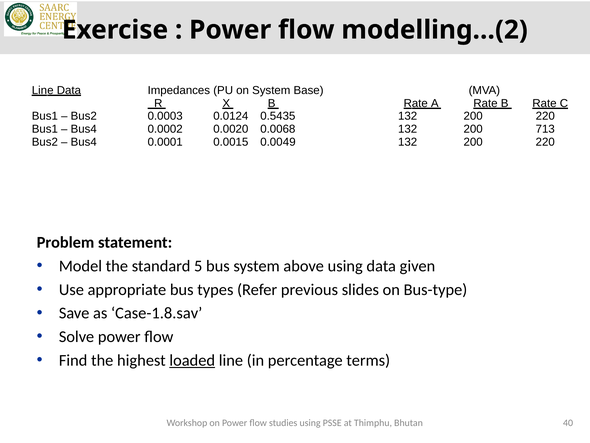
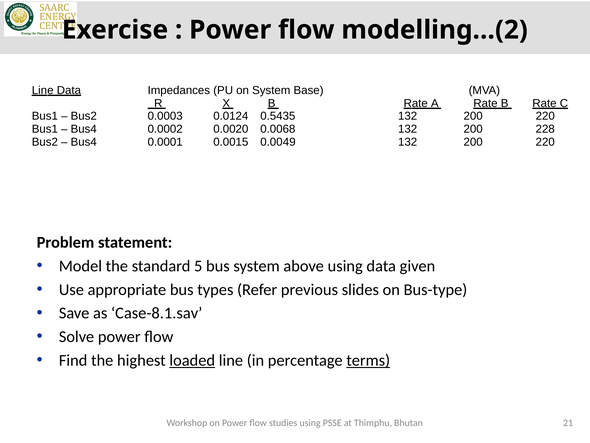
713: 713 -> 228
Case-1.8.sav: Case-1.8.sav -> Case-8.1.sav
terms underline: none -> present
40: 40 -> 21
